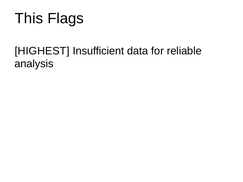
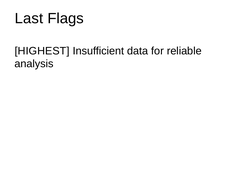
This: This -> Last
